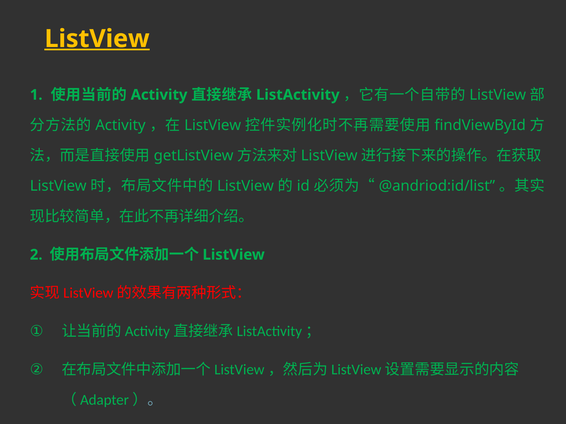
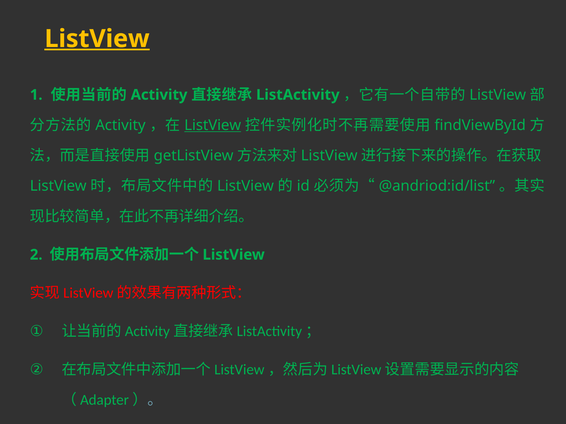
ListView at (213, 125) underline: none -> present
